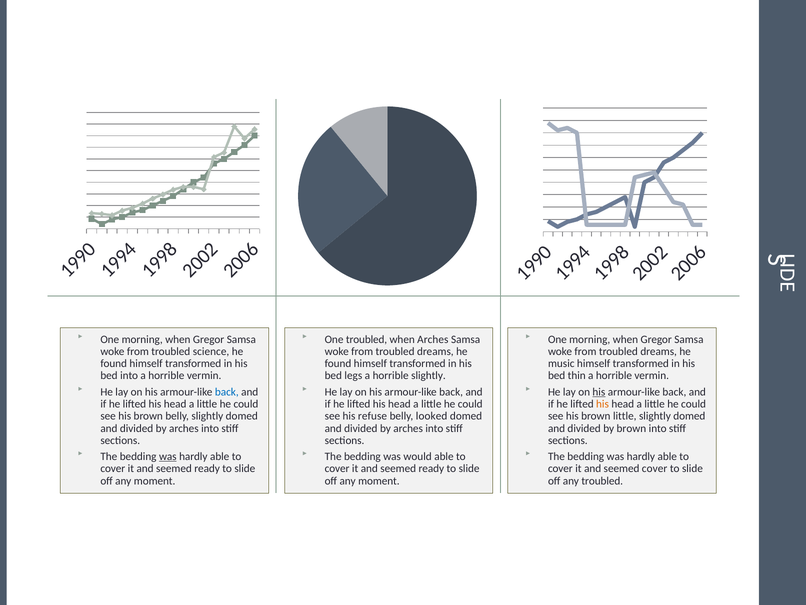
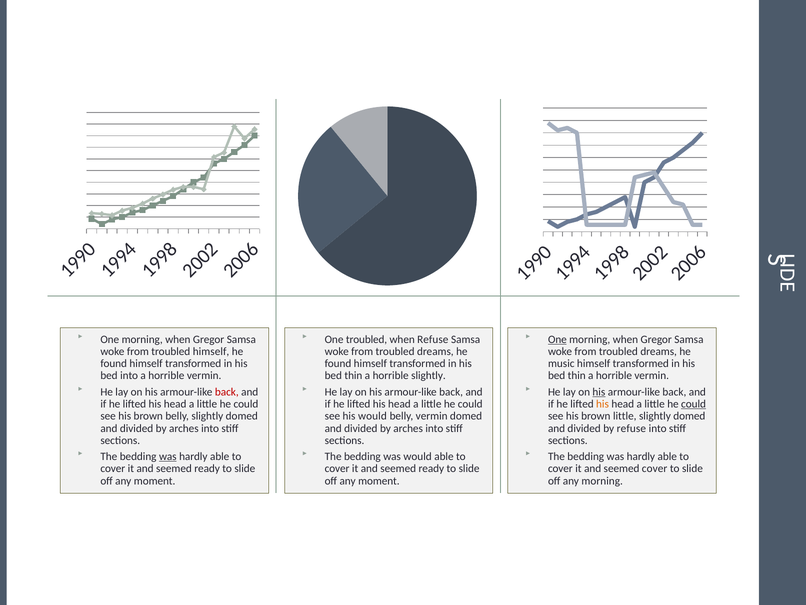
when Arches: Arches -> Refuse
One at (557, 339) underline: none -> present
troubled science: science -> himself
legs at (353, 375): legs -> thin
back at (227, 392) colour: blue -> red
could at (694, 404) underline: none -> present
his refuse: refuse -> would
belly looked: looked -> vermin
by brown: brown -> refuse
any troubled: troubled -> morning
